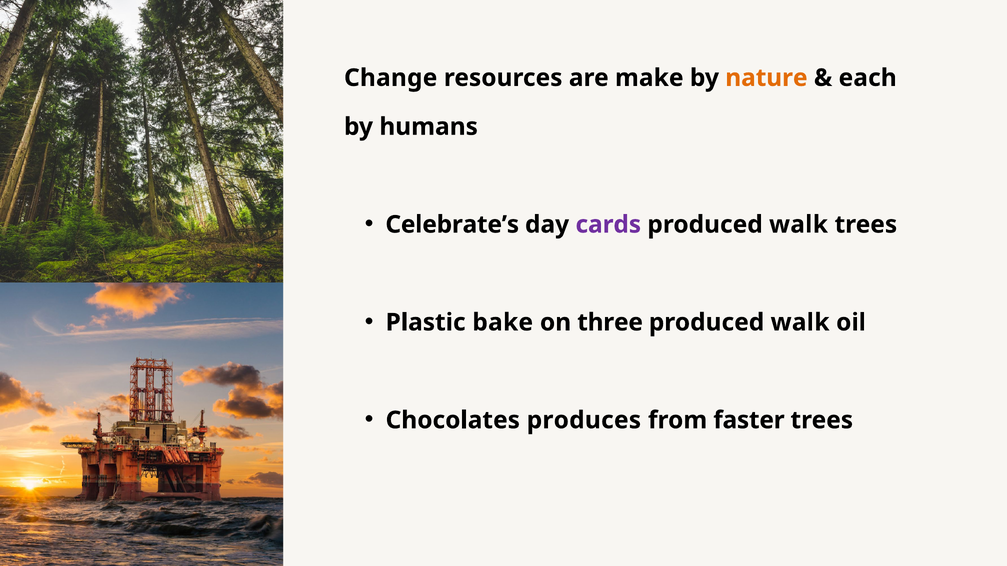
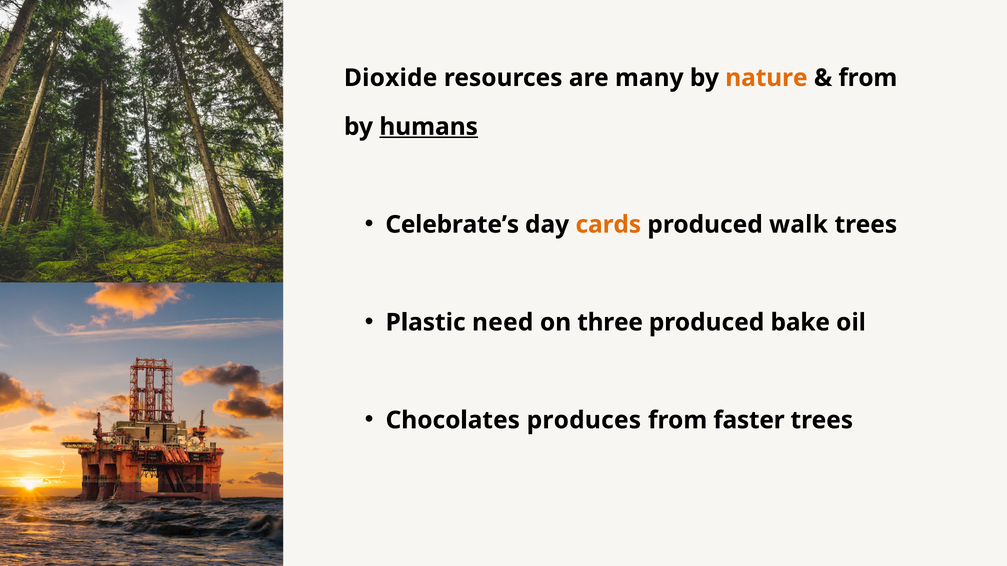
Change: Change -> Dioxide
make: make -> many
each at (868, 78): each -> from
humans underline: none -> present
cards colour: purple -> orange
bake: bake -> need
walk at (800, 323): walk -> bake
